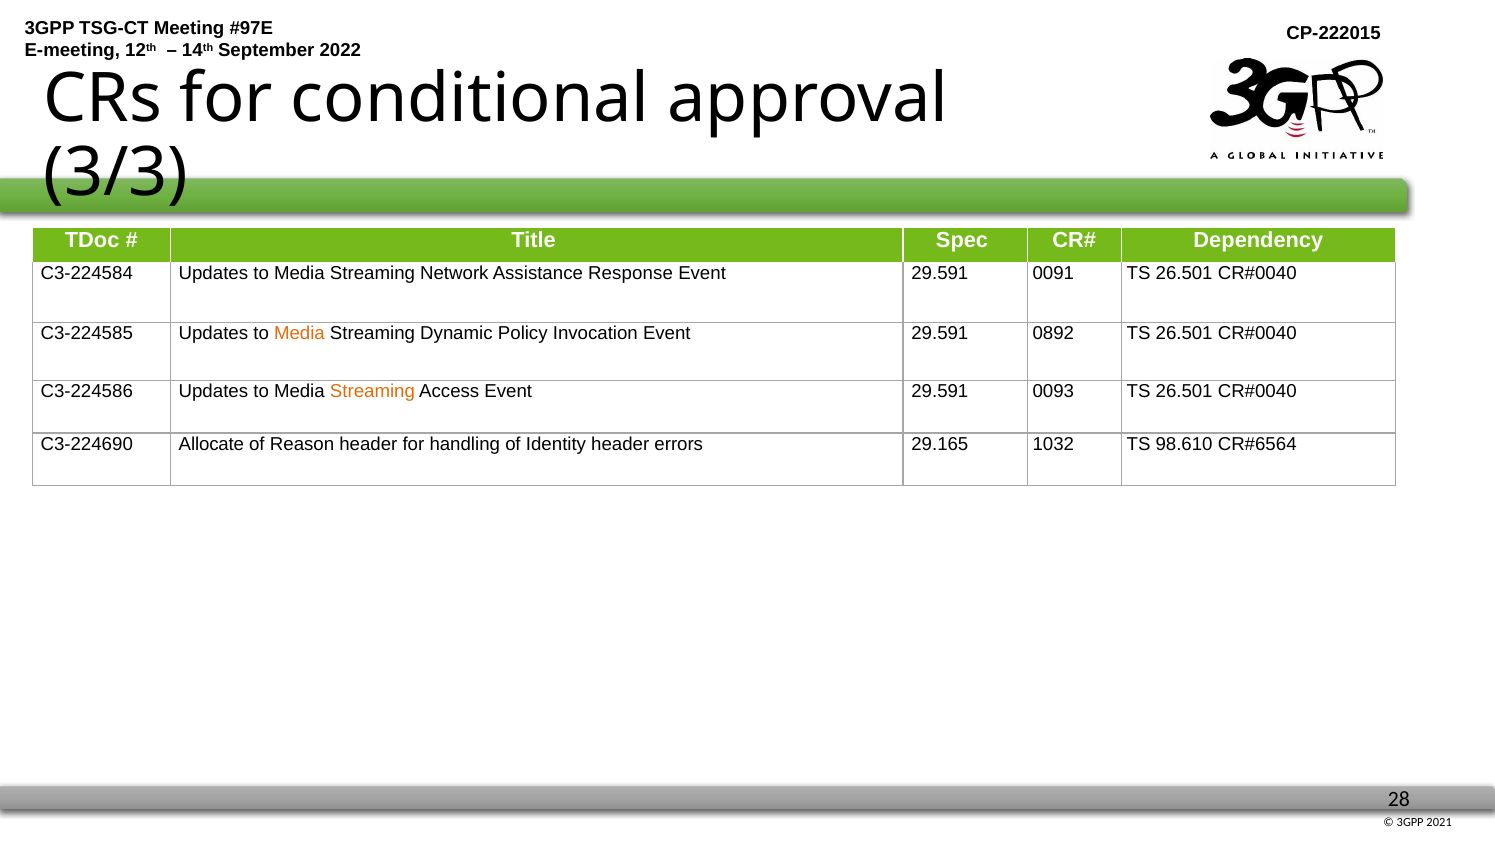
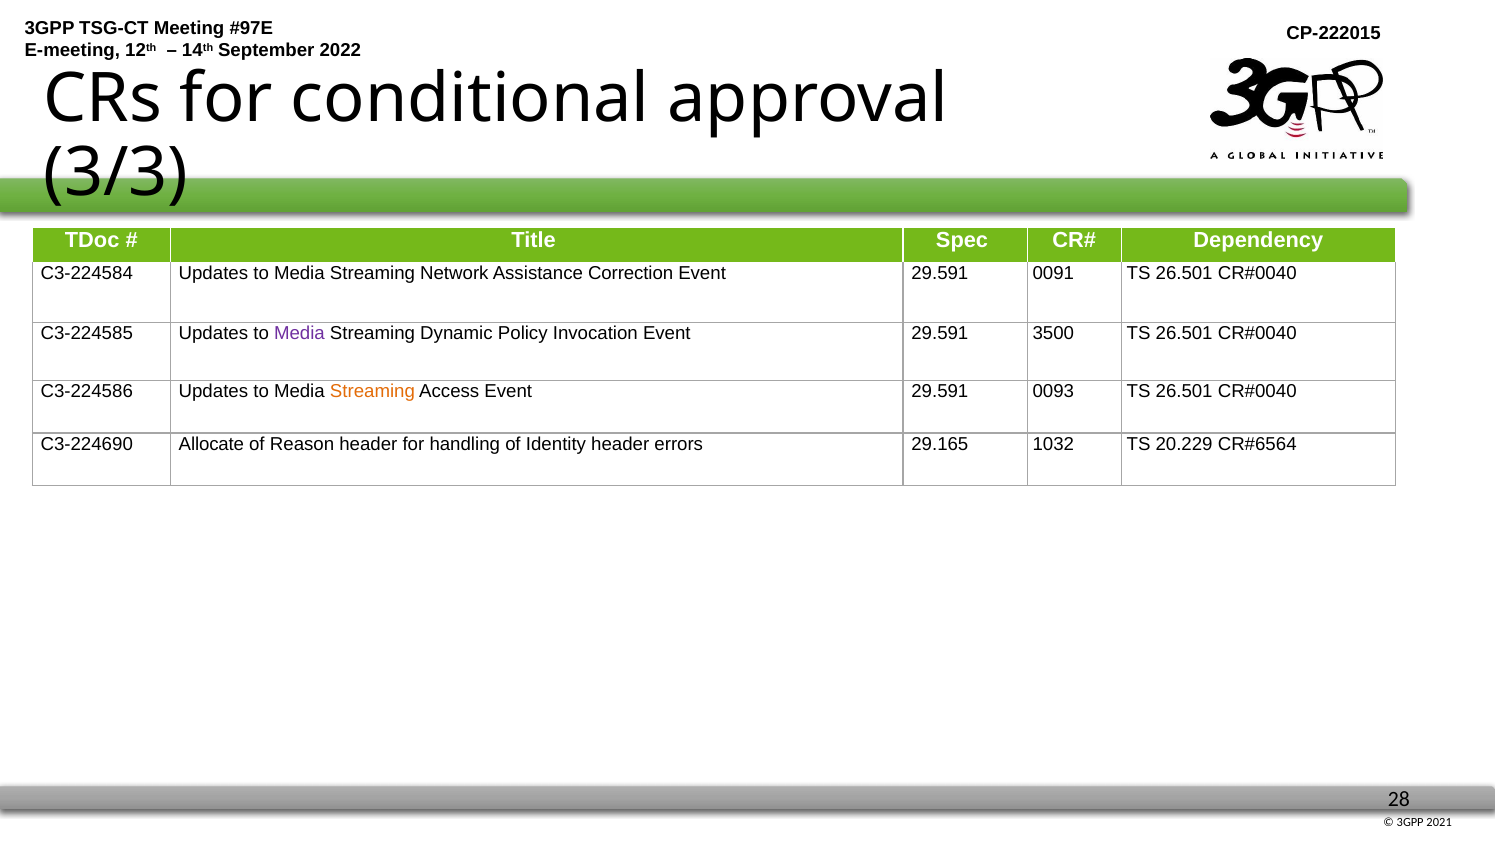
Response: Response -> Correction
Media at (299, 333) colour: orange -> purple
0892: 0892 -> 3500
98.610: 98.610 -> 20.229
